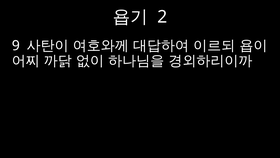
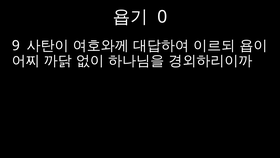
2: 2 -> 0
